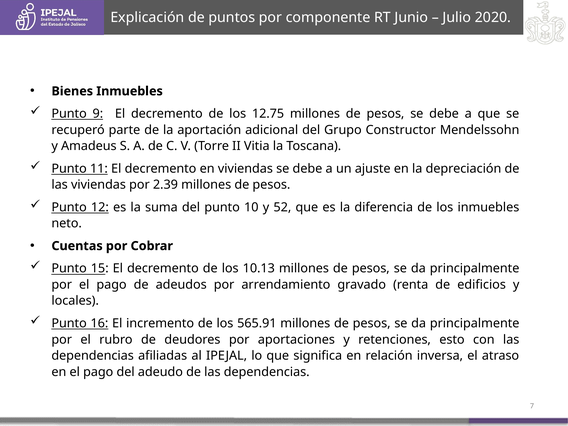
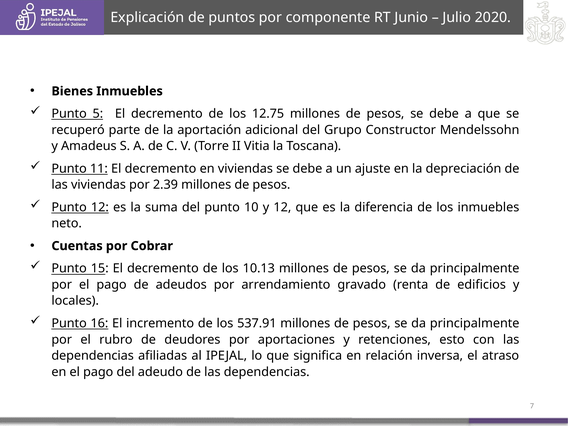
9: 9 -> 5
y 52: 52 -> 12
565.91: 565.91 -> 537.91
